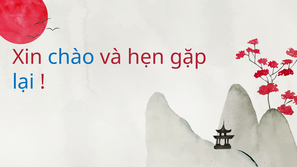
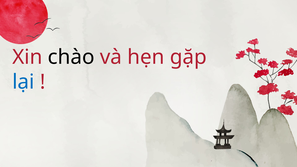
chào colour: blue -> black
